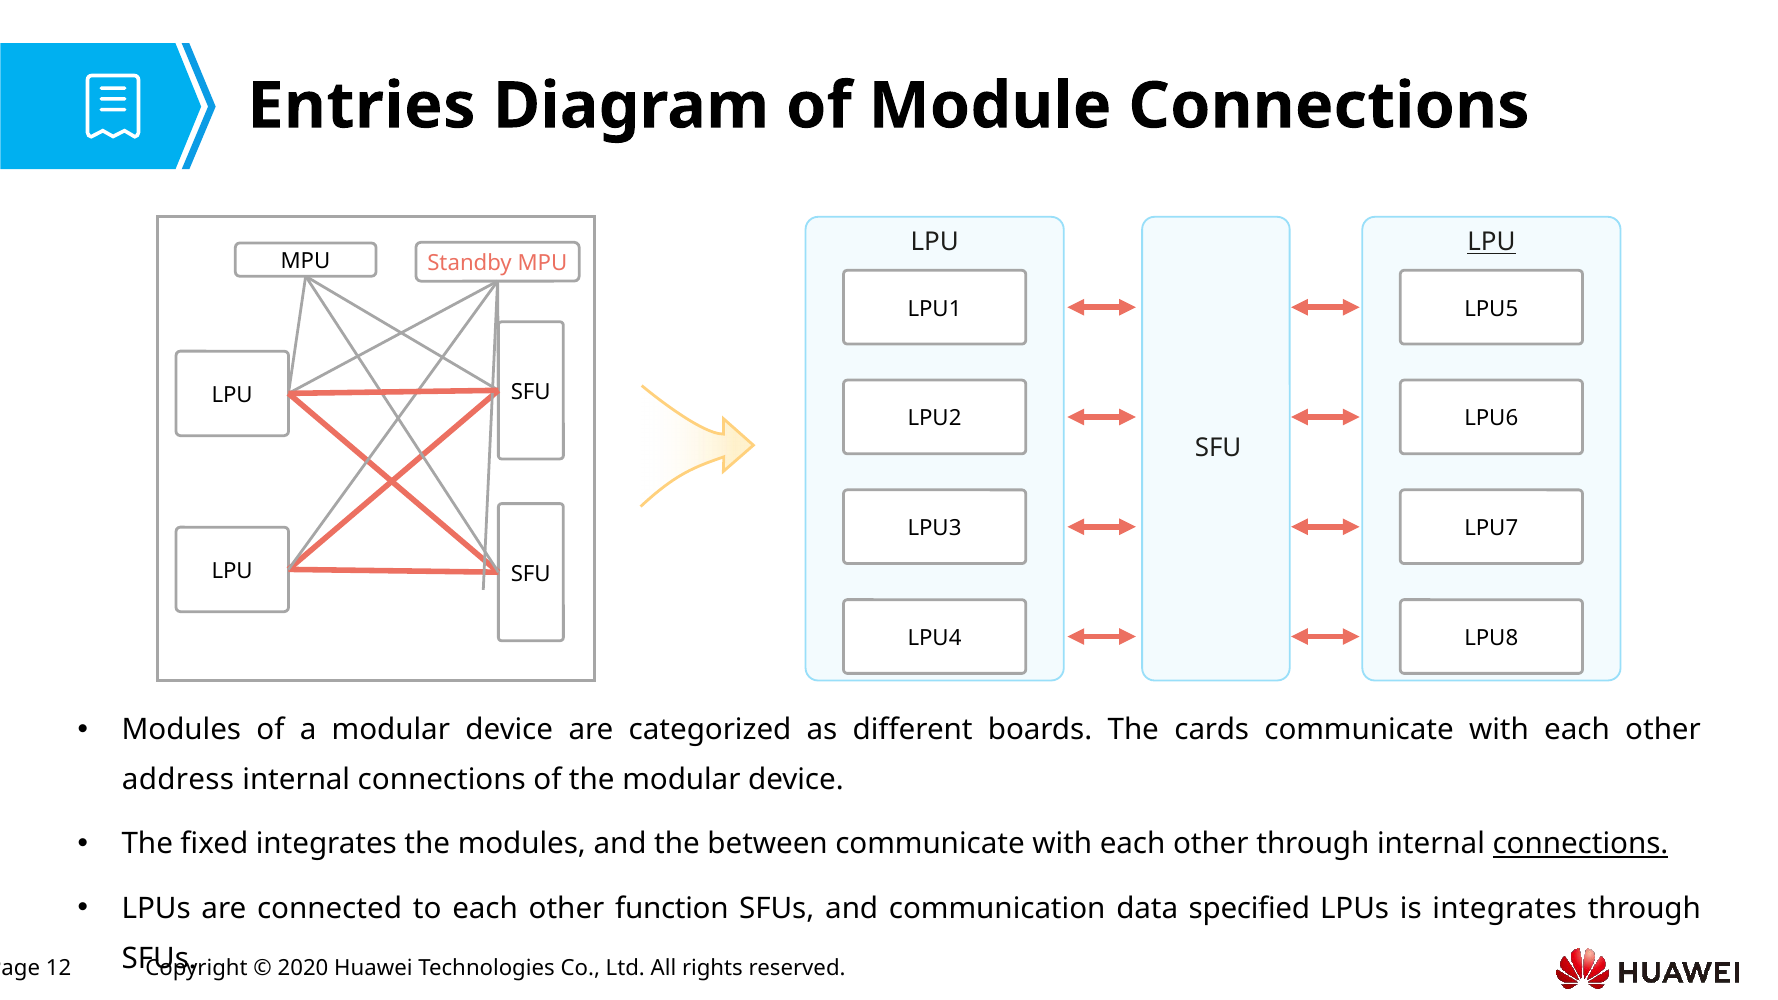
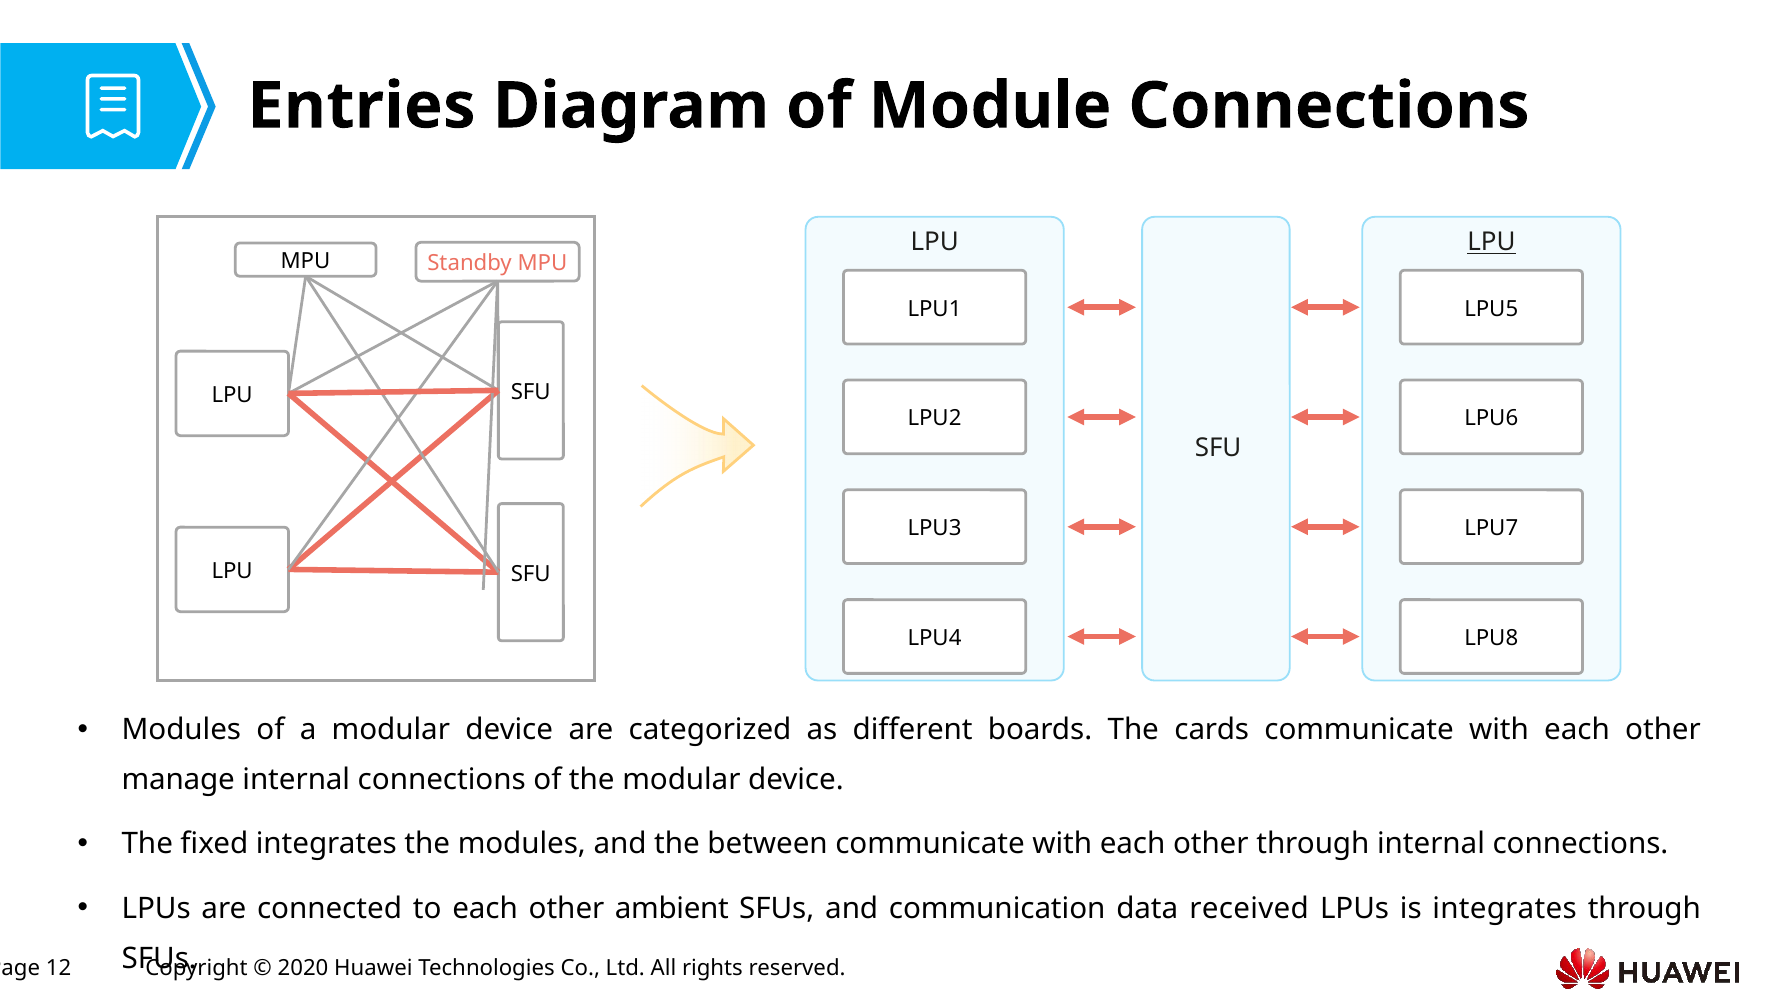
address: address -> manage
connections at (1580, 844) underline: present -> none
function: function -> ambient
specified: specified -> received
